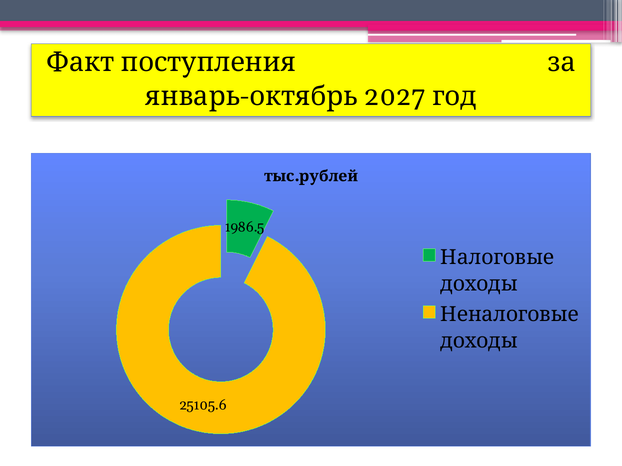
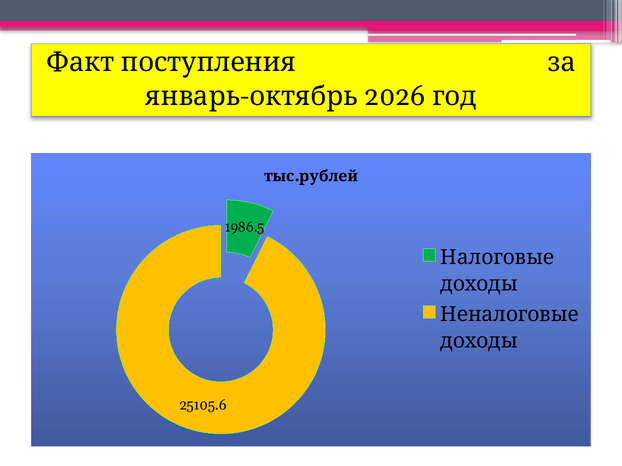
2027: 2027 -> 2026
